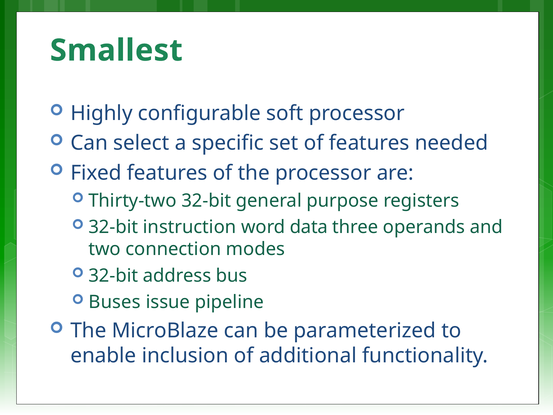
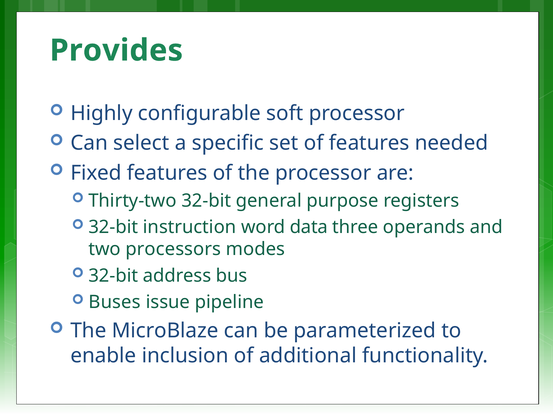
Smallest: Smallest -> Provides
connection: connection -> processors
